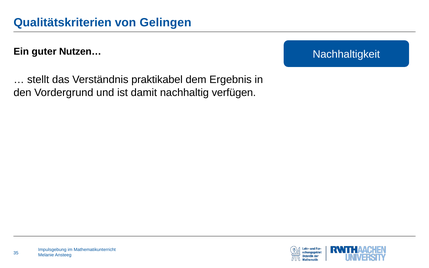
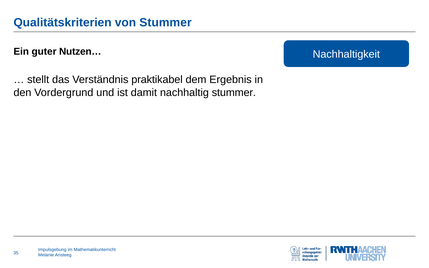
von Gelingen: Gelingen -> Stummer
nachhaltig verfügen: verfügen -> stummer
